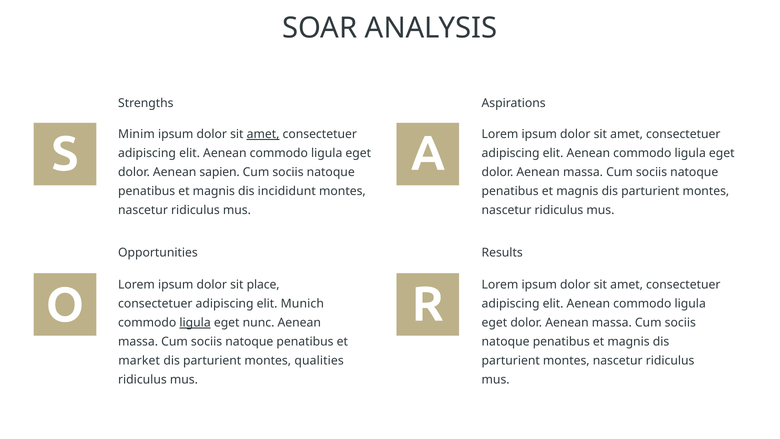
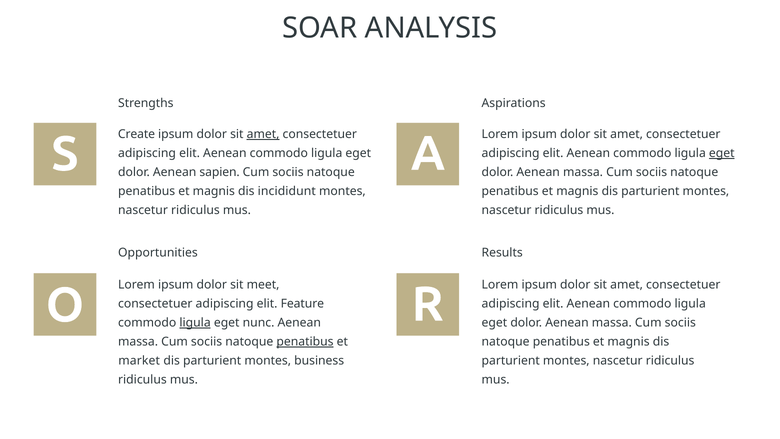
Minim: Minim -> Create
eget at (722, 153) underline: none -> present
place: place -> meet
Munich: Munich -> Feature
penatibus at (305, 342) underline: none -> present
qualities: qualities -> business
